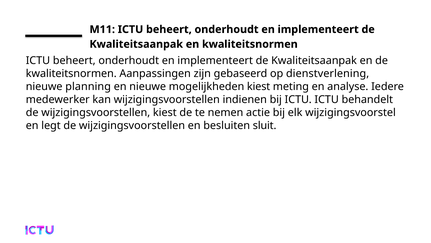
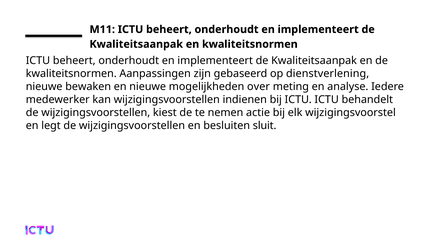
planning: planning -> bewaken
mogelijkheden kiest: kiest -> over
